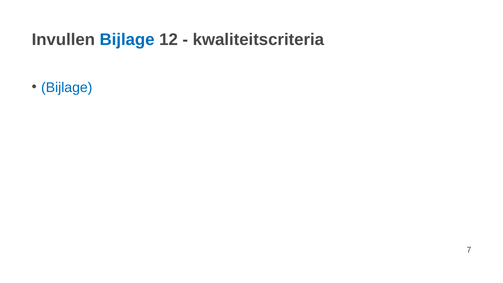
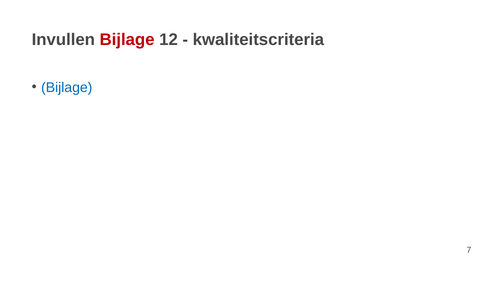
Bijlage at (127, 40) colour: blue -> red
